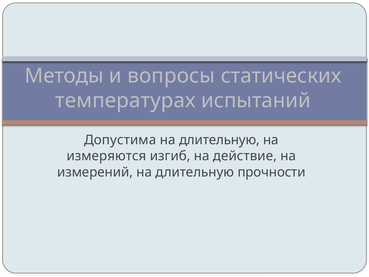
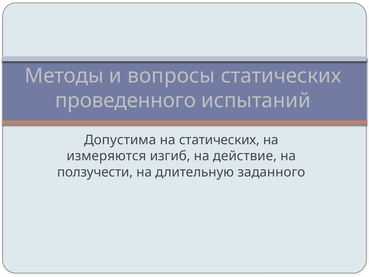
температурах: температурах -> проведенного
длительную at (219, 140): длительную -> статических
измерений: измерений -> ползучести
прочности: прочности -> заданного
